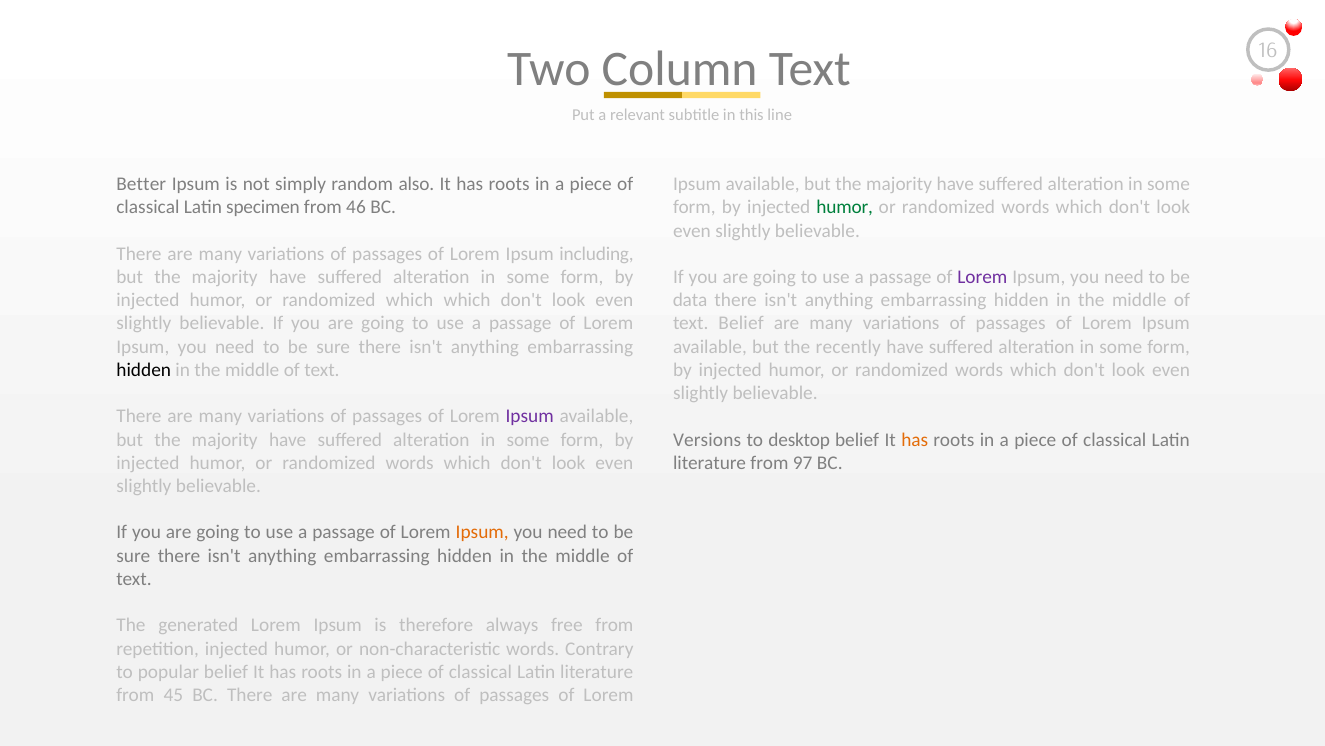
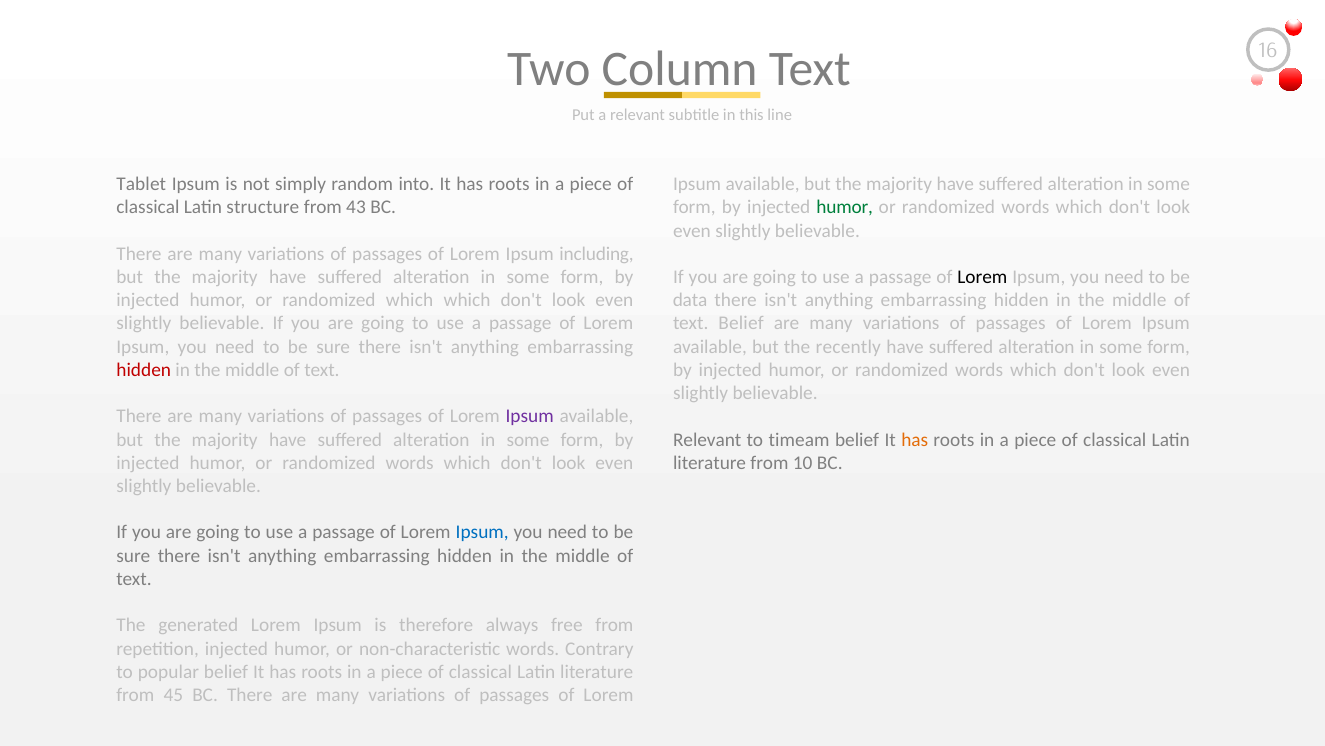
Better: Better -> Tablet
also: also -> into
specimen: specimen -> structure
46: 46 -> 43
Lorem at (982, 277) colour: purple -> black
hidden at (144, 370) colour: black -> red
Versions at (707, 439): Versions -> Relevant
desktop: desktop -> timeam
97: 97 -> 10
Ipsum at (482, 532) colour: orange -> blue
